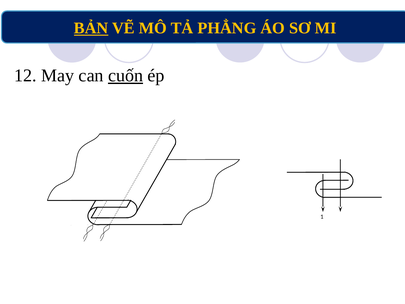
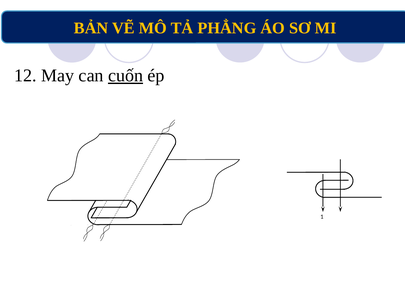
BẢN underline: present -> none
